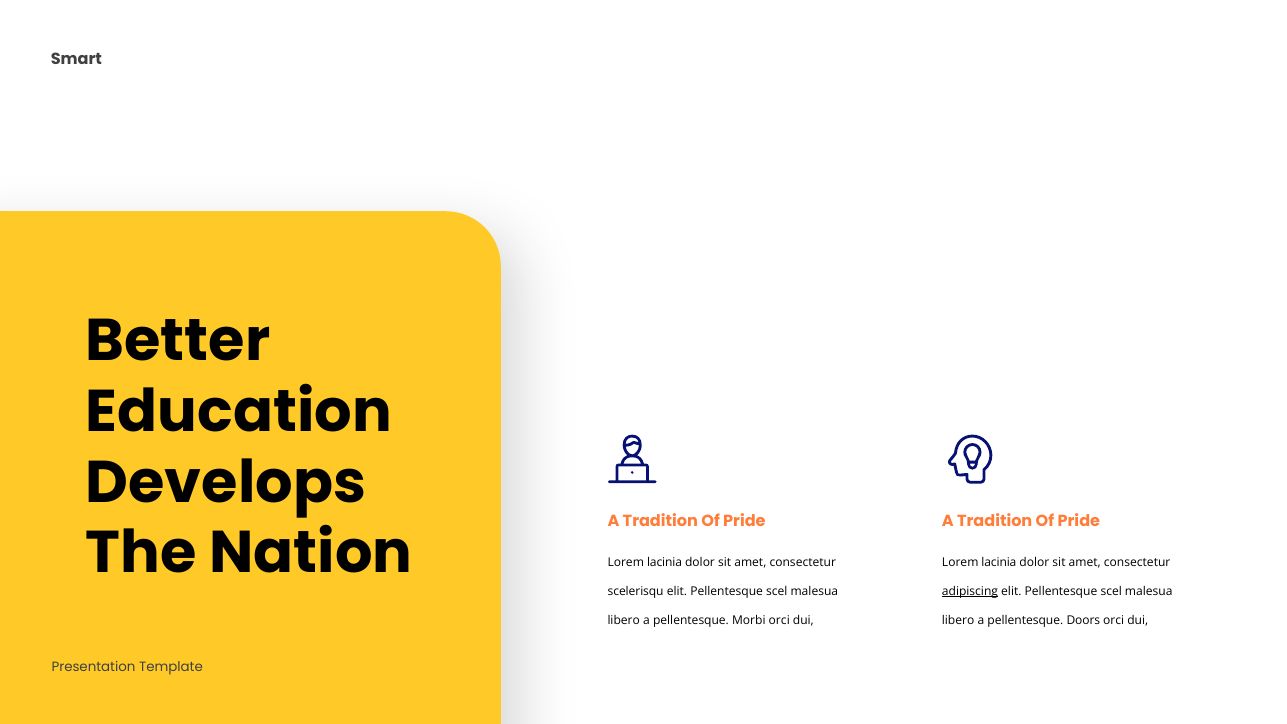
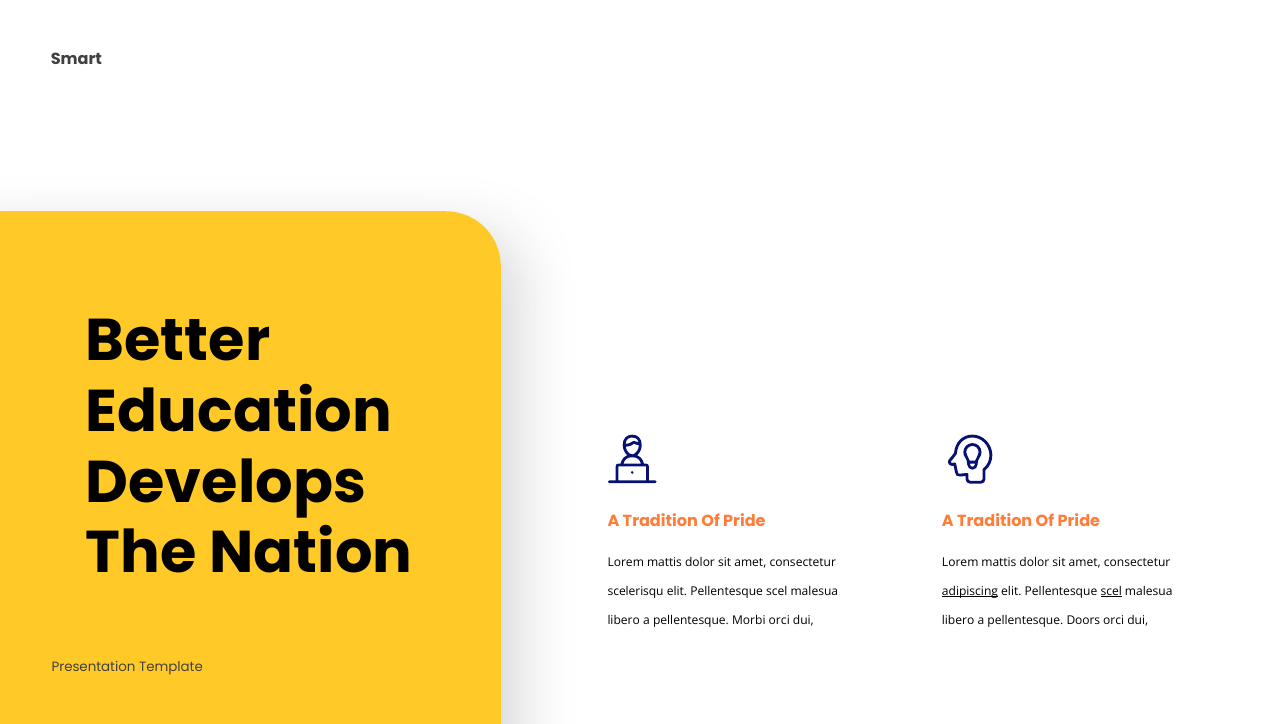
lacinia at (665, 563): lacinia -> mattis
lacinia at (999, 563): lacinia -> mattis
scel at (1111, 592) underline: none -> present
